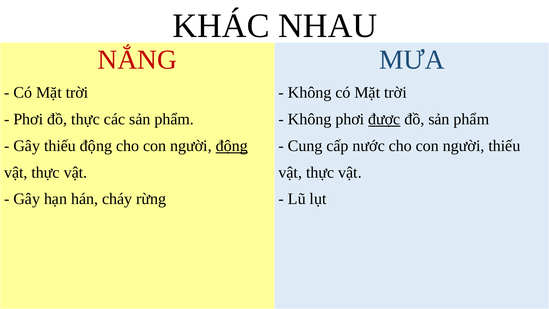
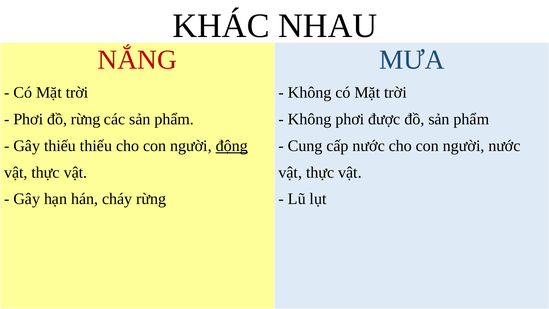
đồ thực: thực -> rừng
được underline: present -> none
thiếu động: động -> thiếu
người thiếu: thiếu -> nước
